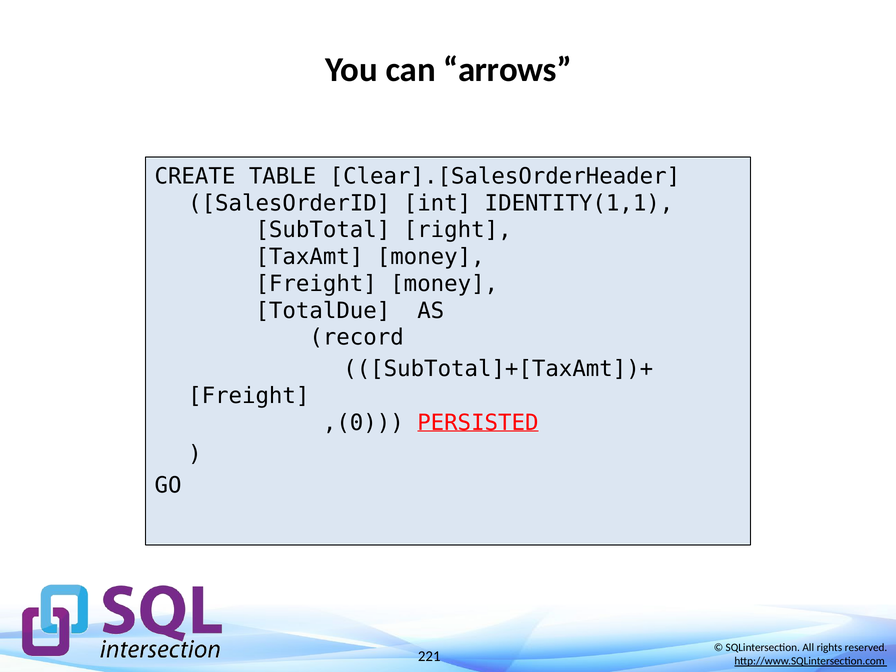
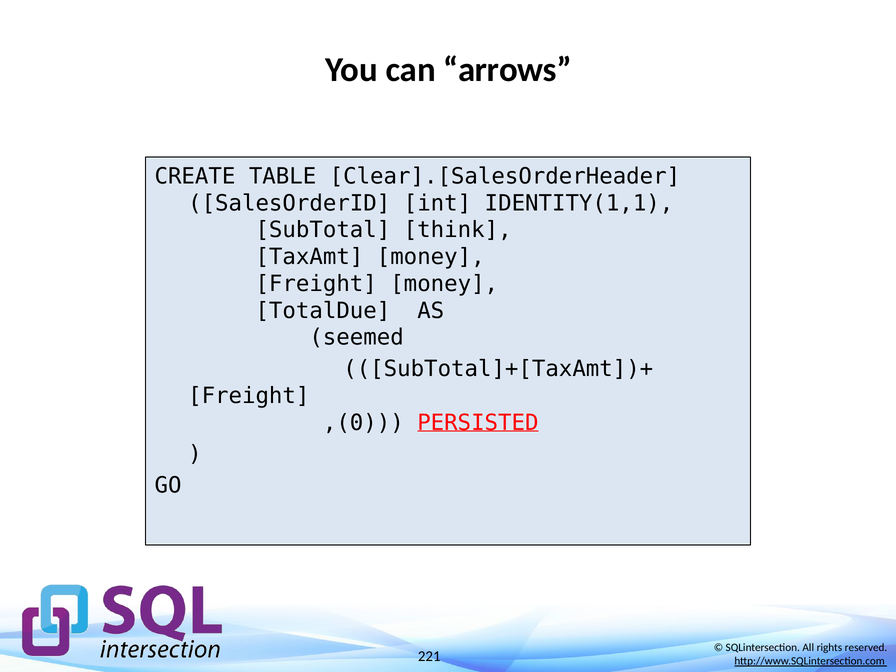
right: right -> think
record: record -> seemed
